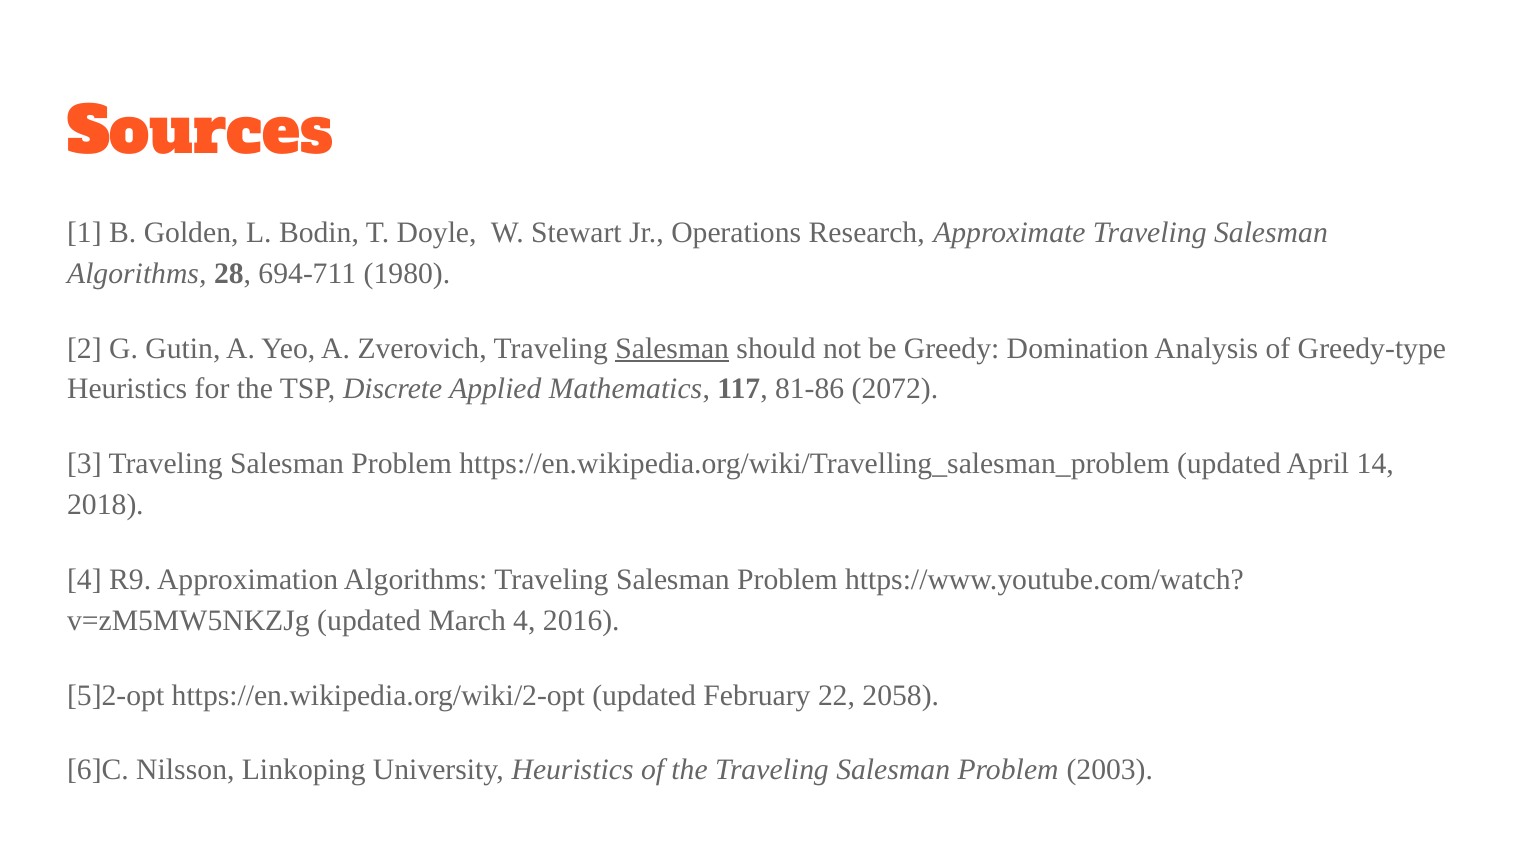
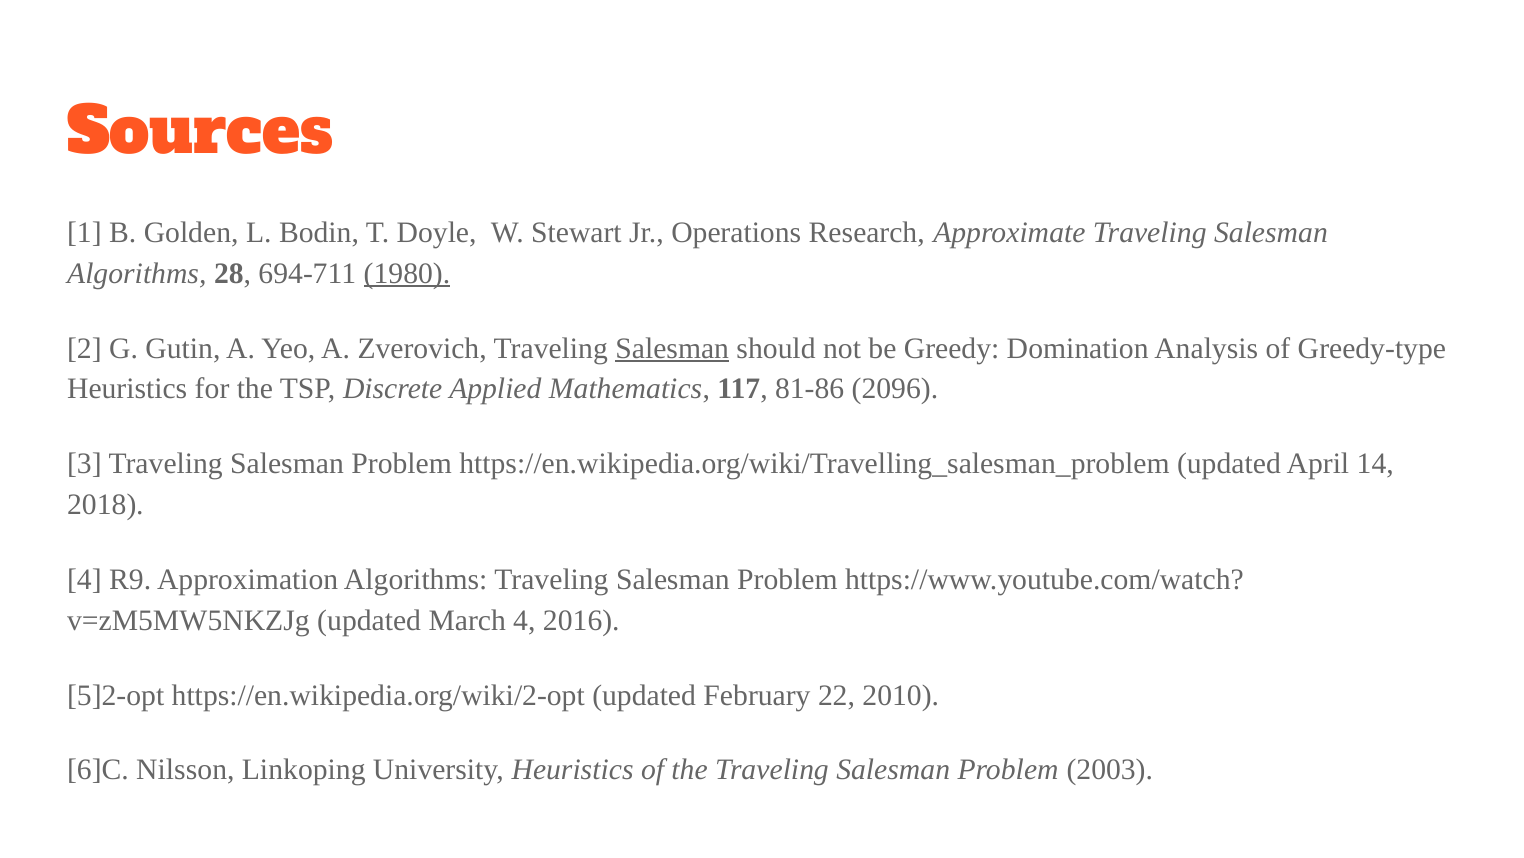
1980 underline: none -> present
2072: 2072 -> 2096
2058: 2058 -> 2010
